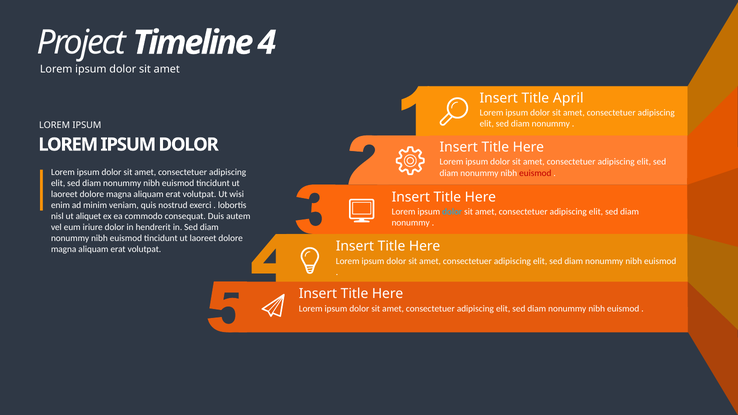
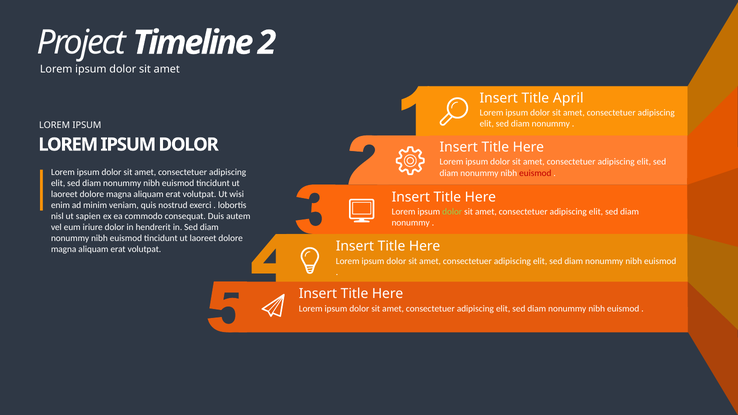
4: 4 -> 2
dolor at (452, 212) colour: light blue -> light green
aliquet: aliquet -> sapien
